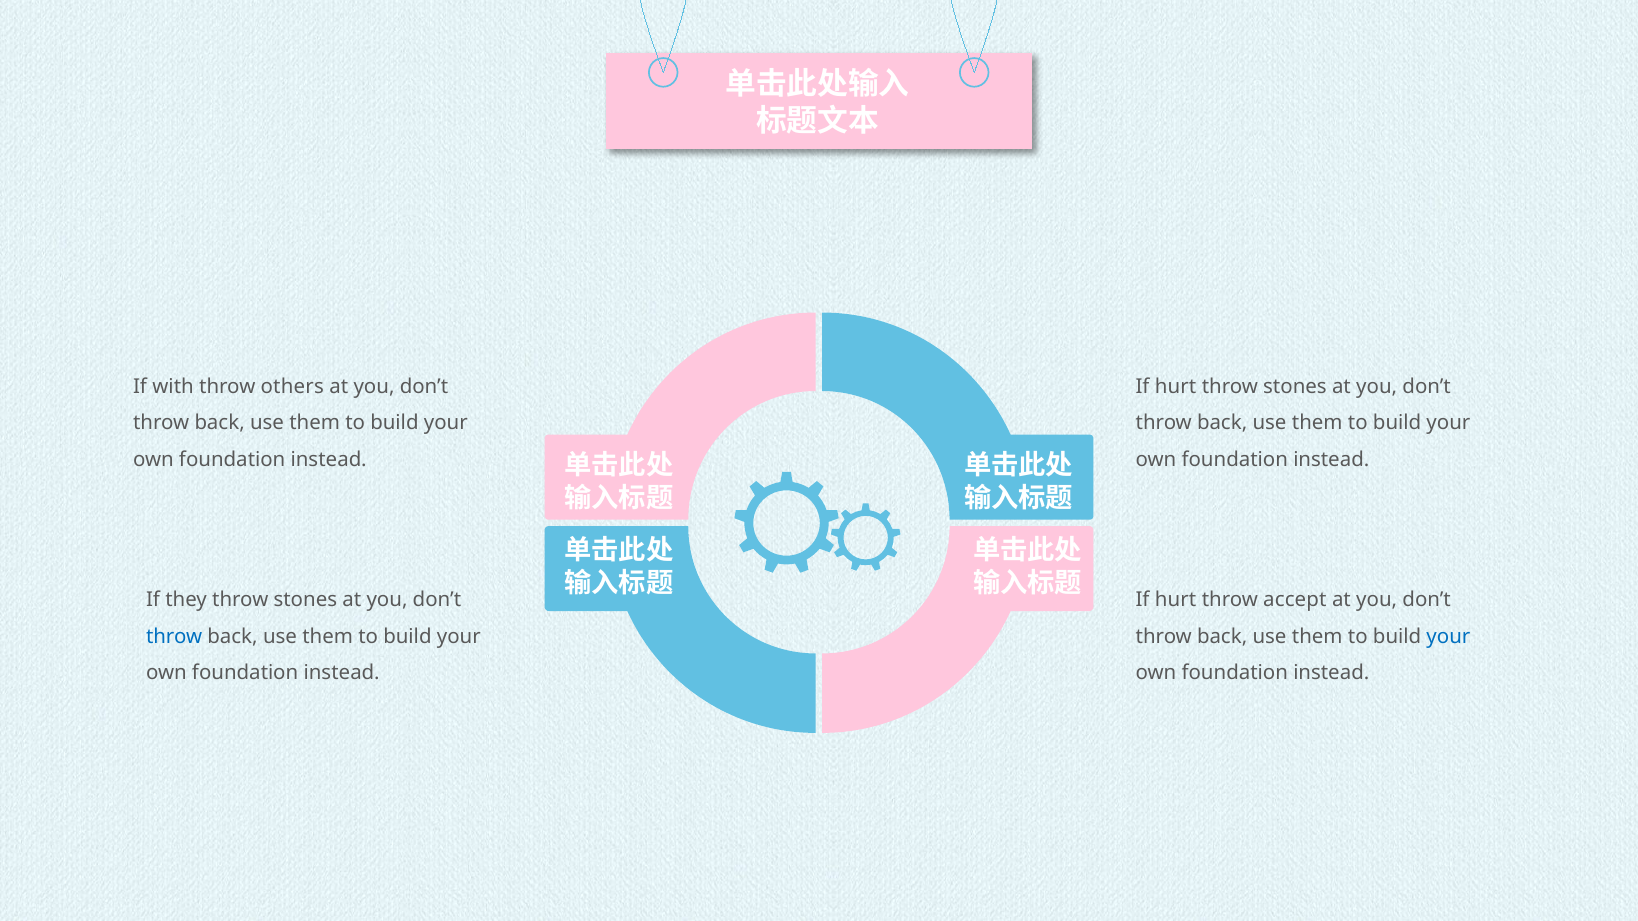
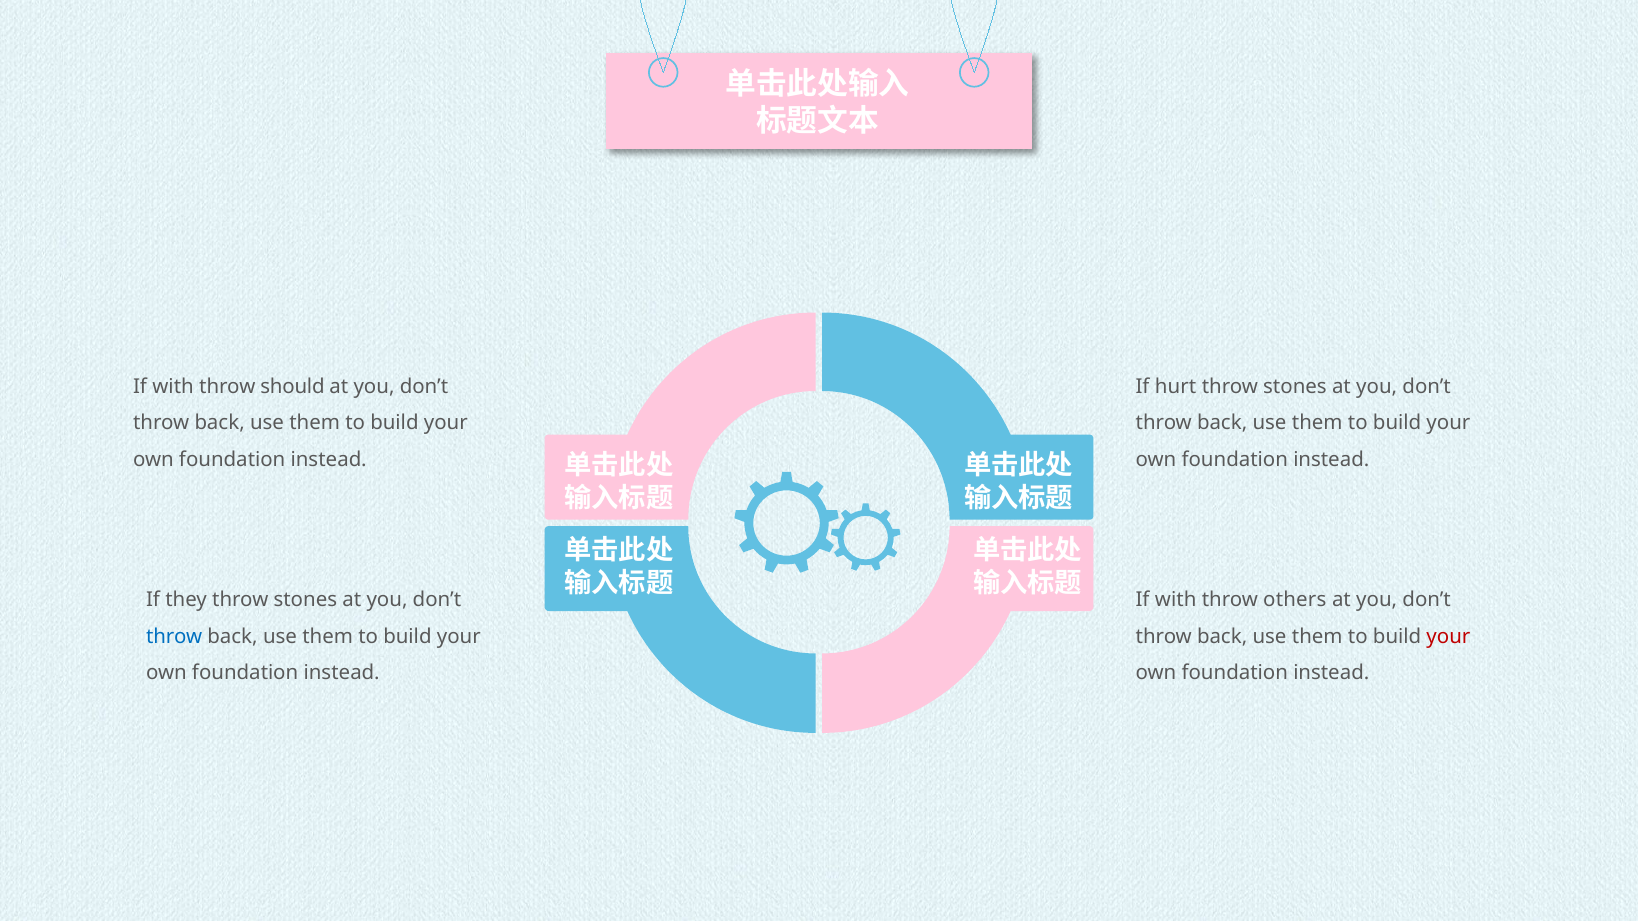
others: others -> should
hurt at (1176, 600): hurt -> with
accept: accept -> others
your at (1448, 637) colour: blue -> red
